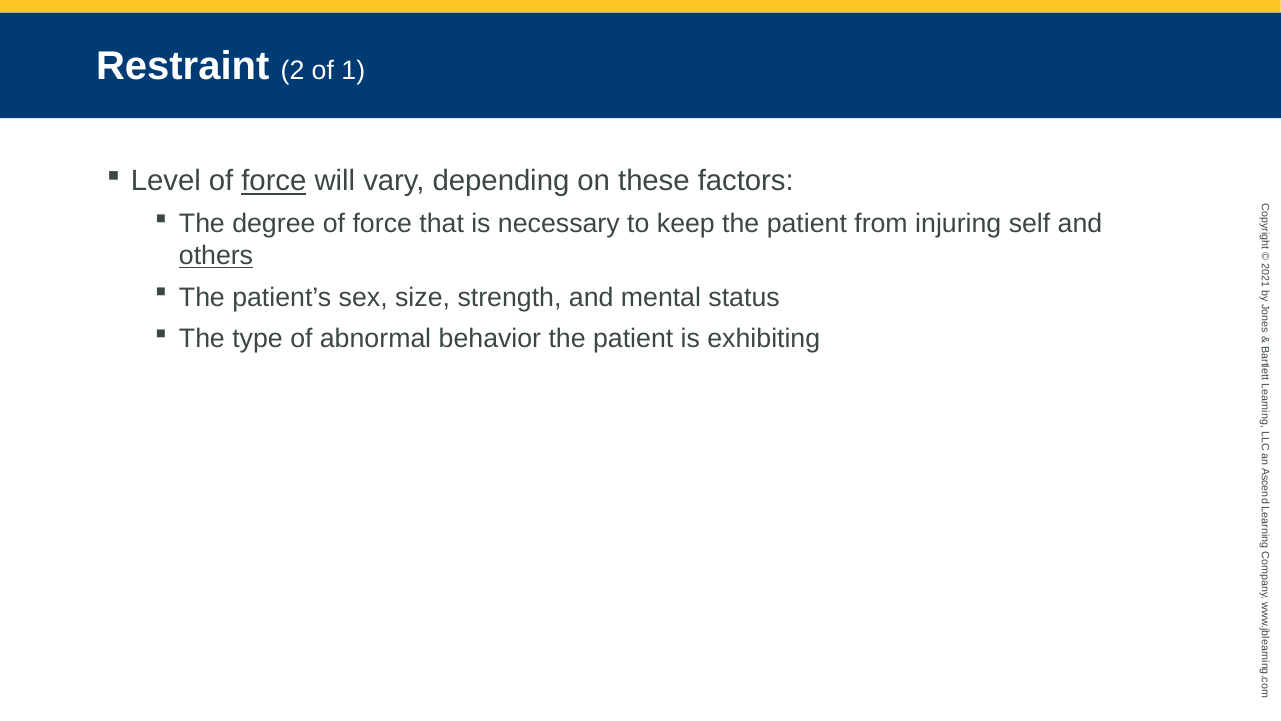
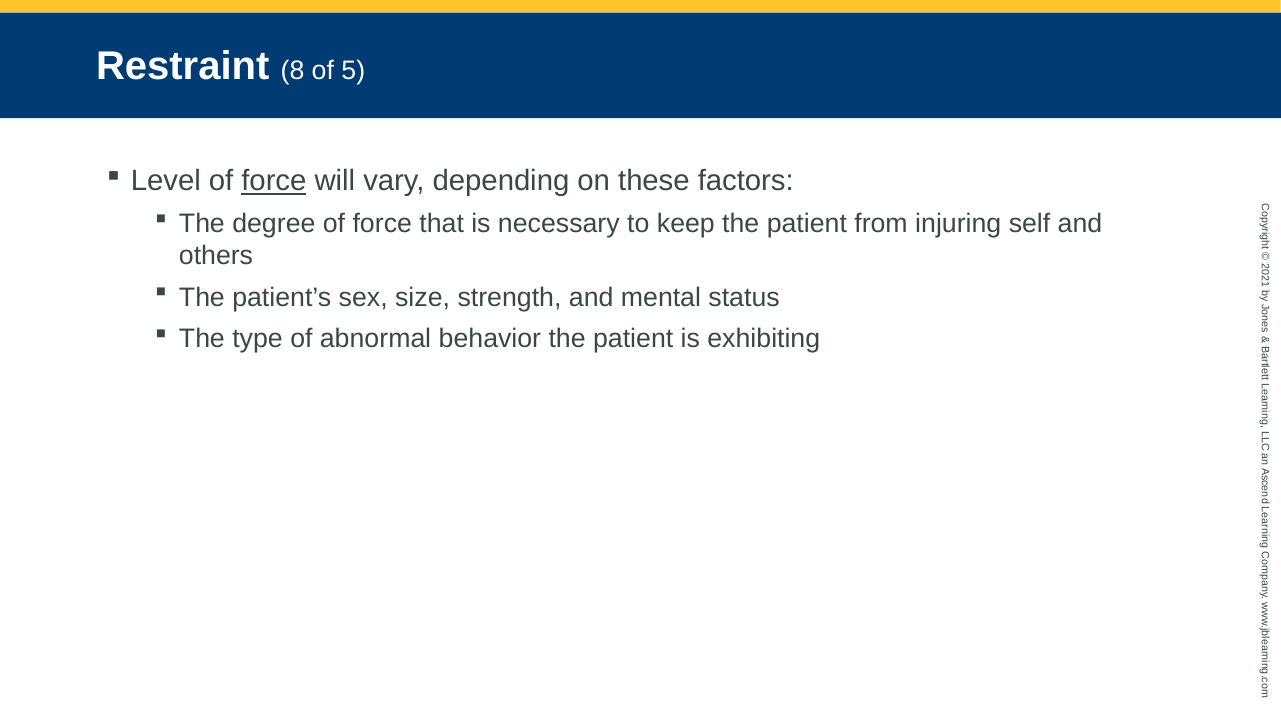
Restraint 2: 2 -> 8
of 1: 1 -> 5
others underline: present -> none
